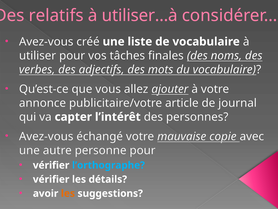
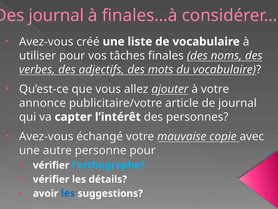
relatifs at (56, 16): relatifs -> journal
utiliser…à: utiliser…à -> finales…à
les at (68, 193) colour: orange -> blue
